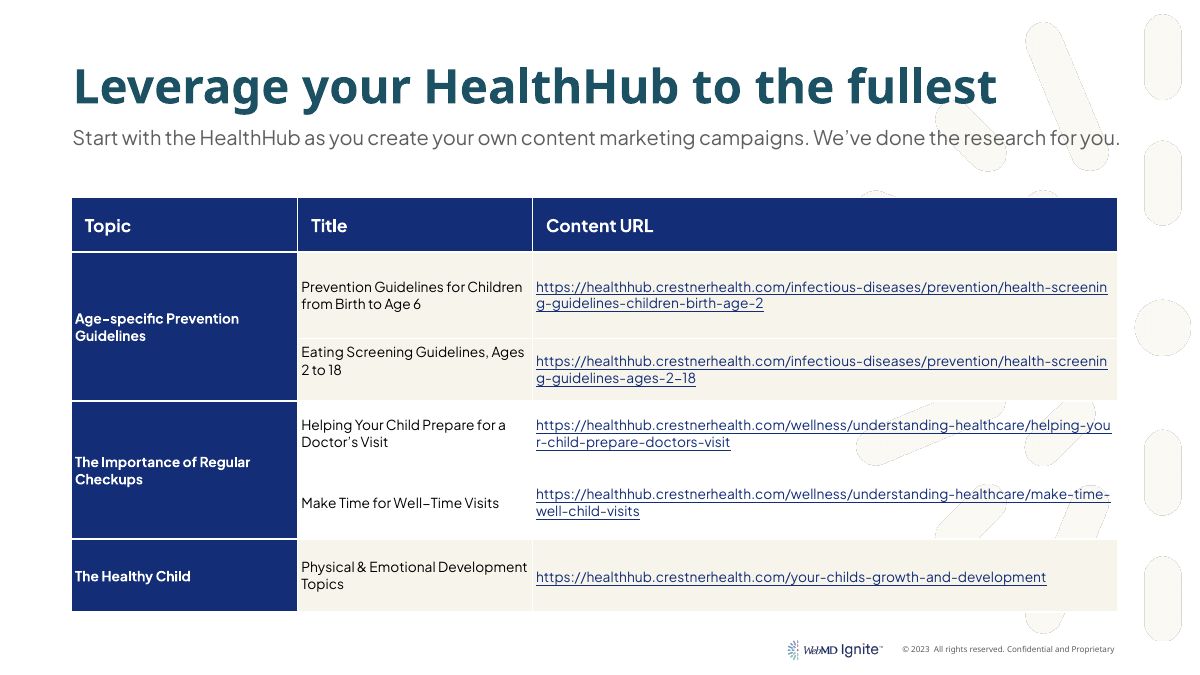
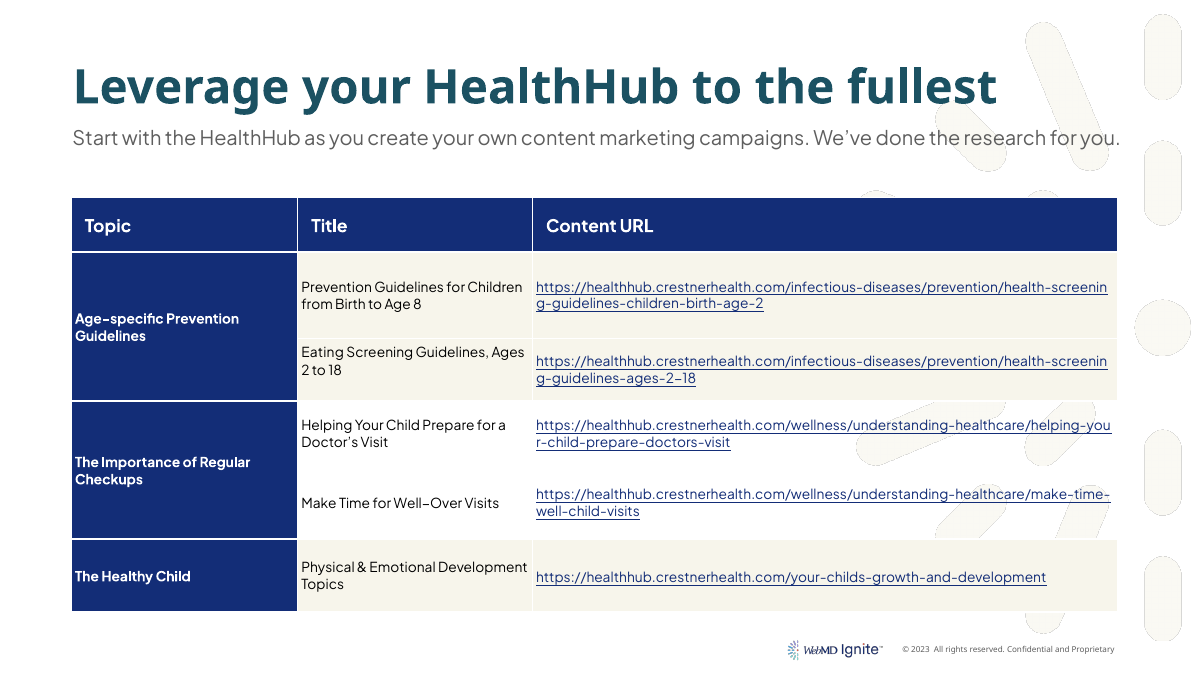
6: 6 -> 8
Well-Time: Well-Time -> Well-Over
